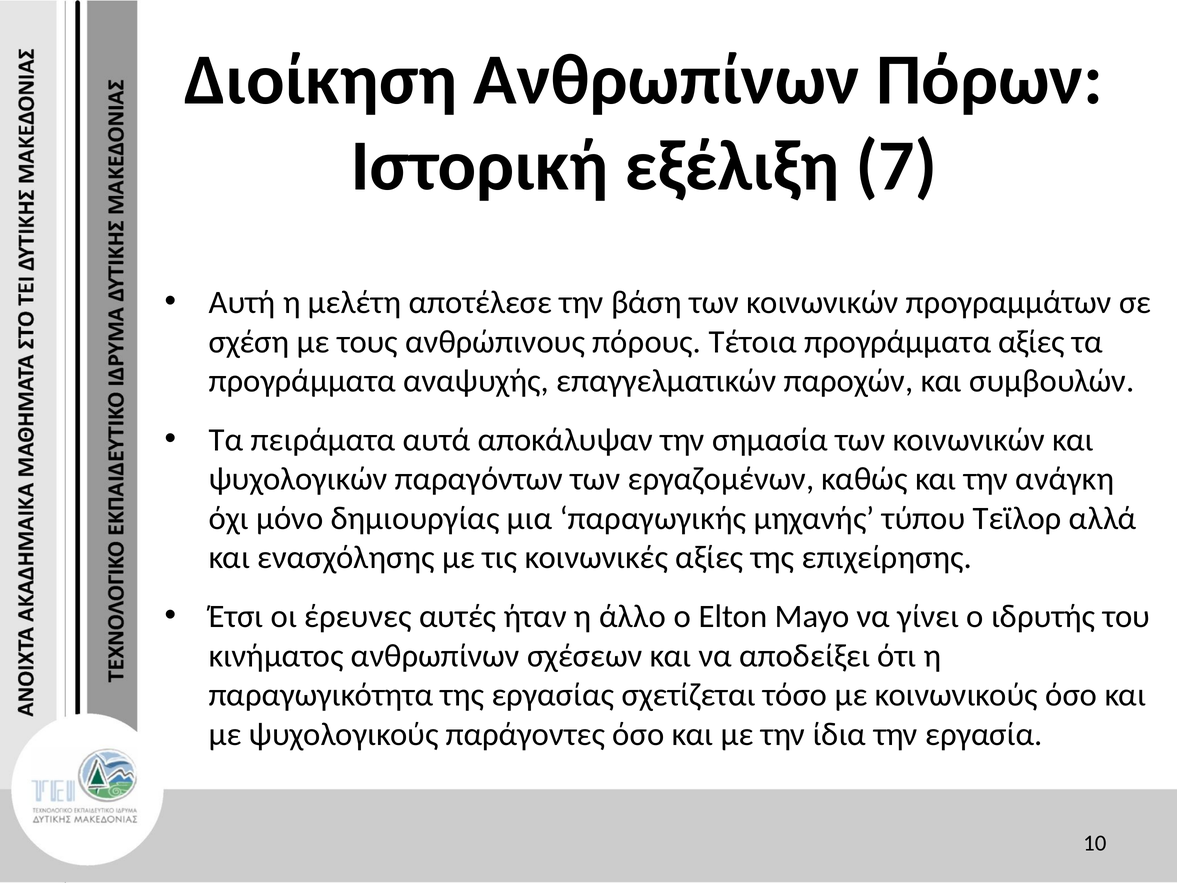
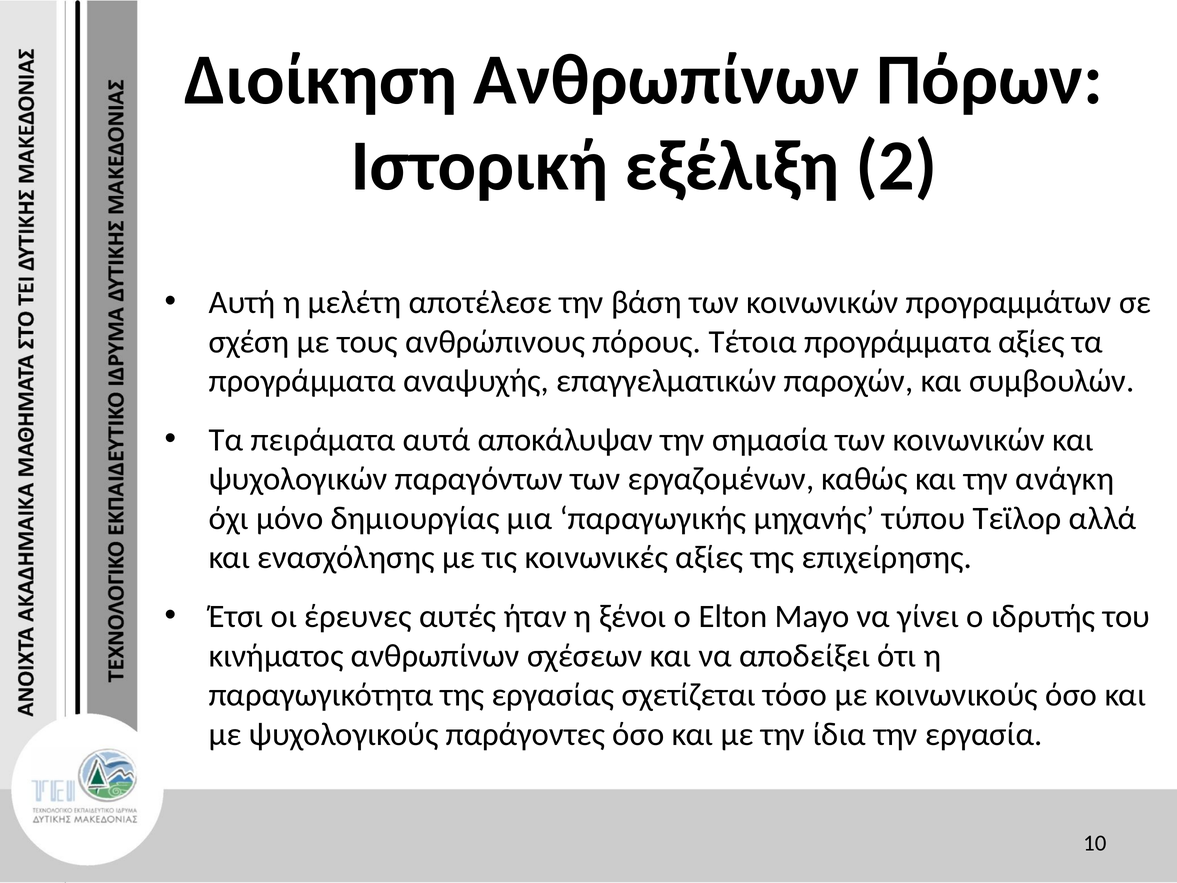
7: 7 -> 2
άλλο: άλλο -> ξένοι
